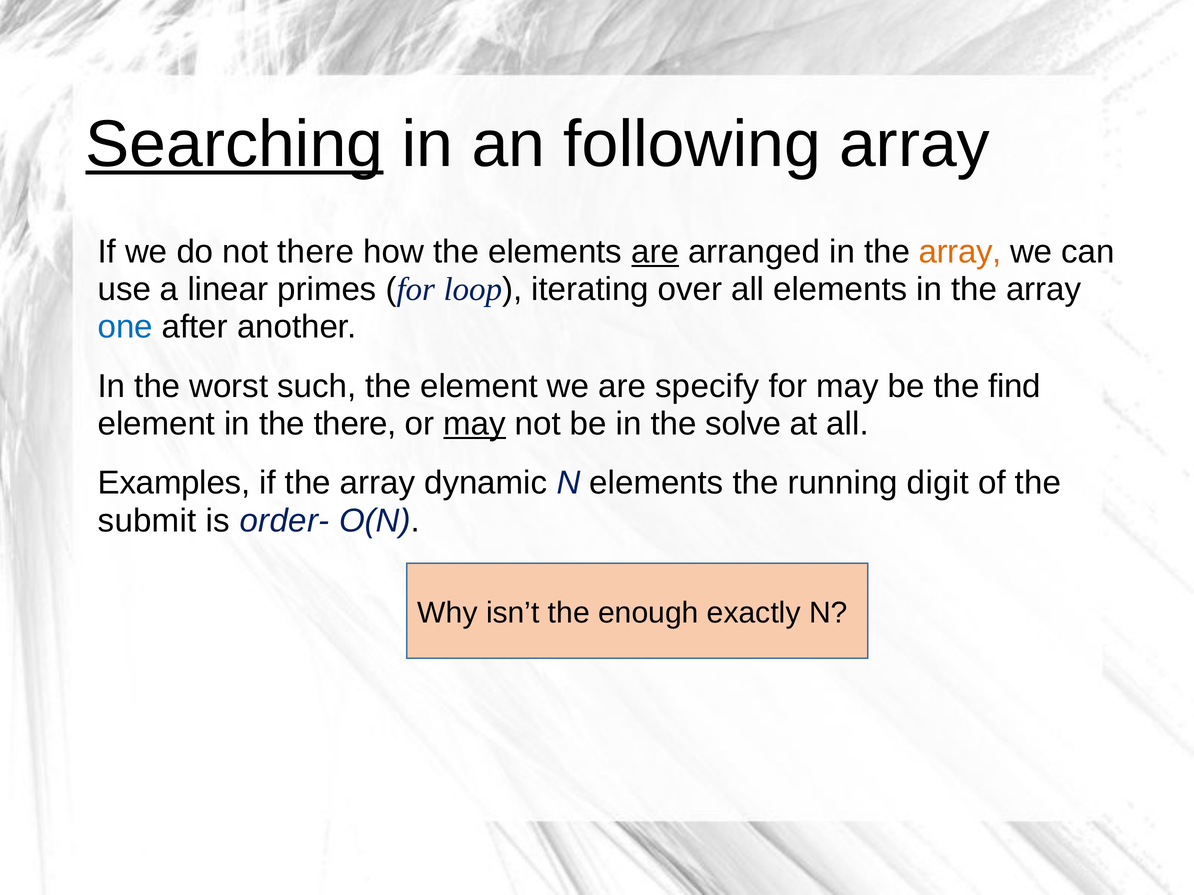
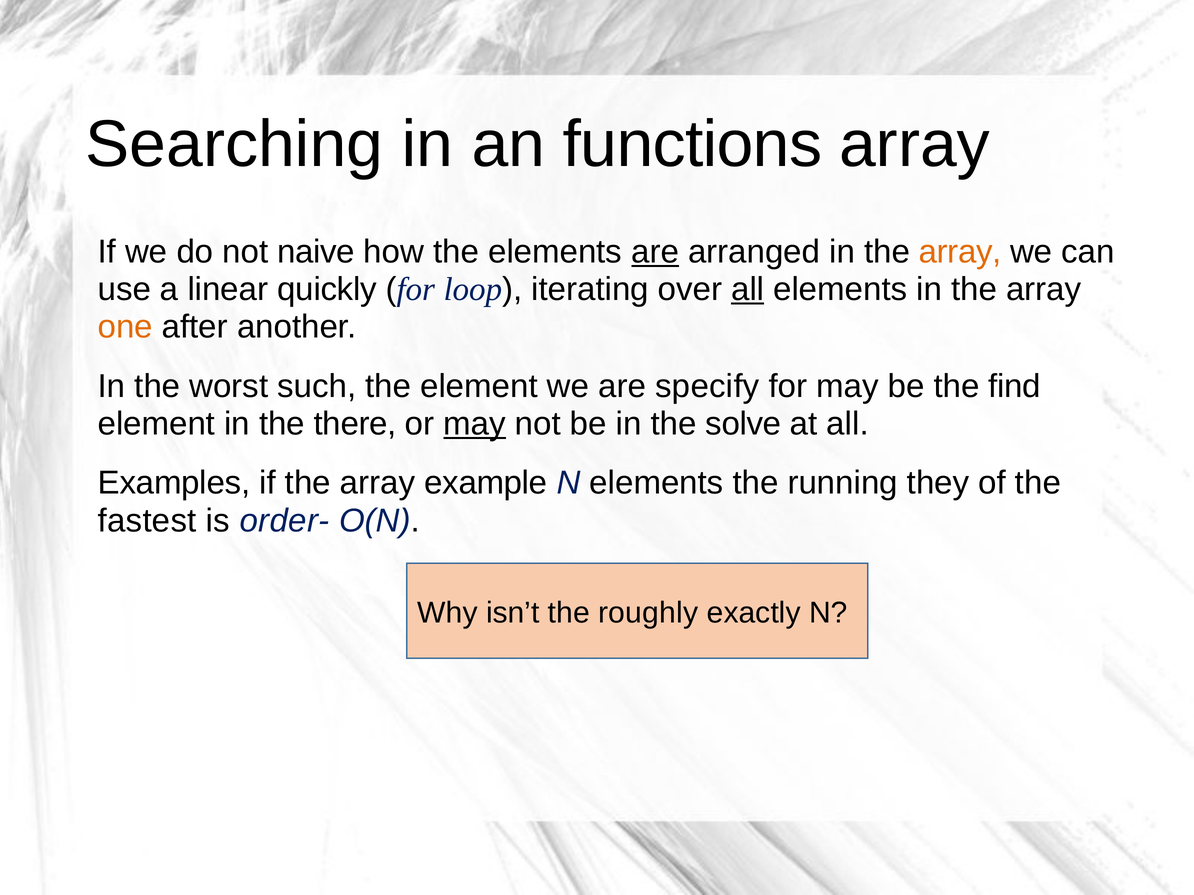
Searching underline: present -> none
following: following -> functions
not there: there -> naive
primes: primes -> quickly
all at (748, 290) underline: none -> present
one colour: blue -> orange
dynamic: dynamic -> example
digit: digit -> they
submit: submit -> fastest
enough: enough -> roughly
